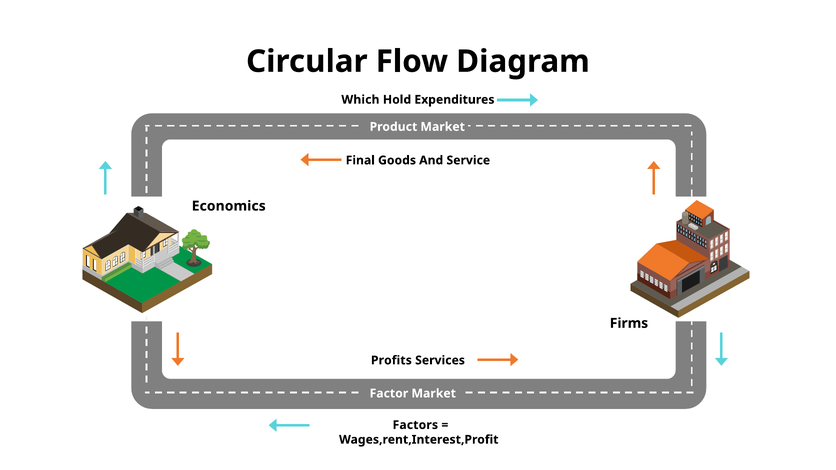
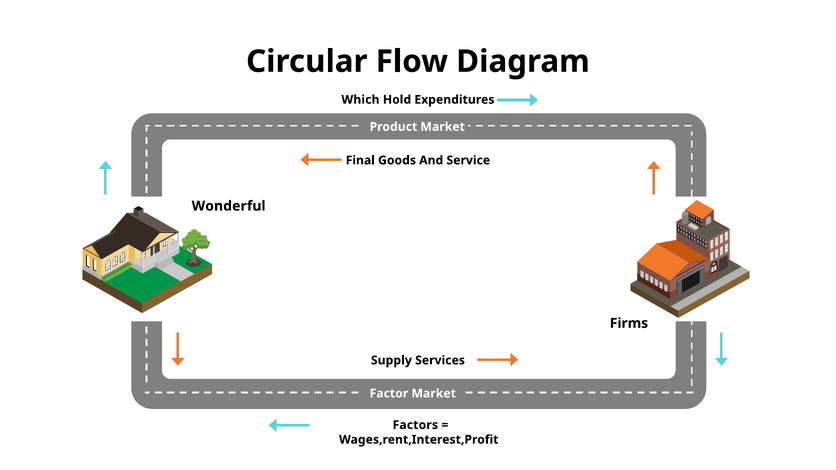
Economics: Economics -> Wonderful
Profits: Profits -> Supply
